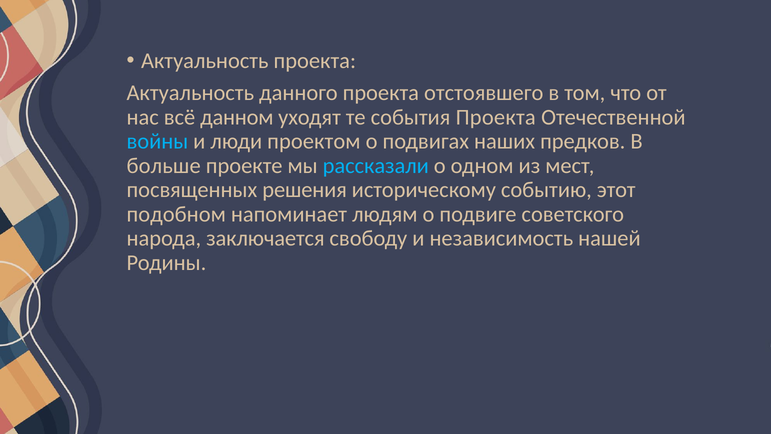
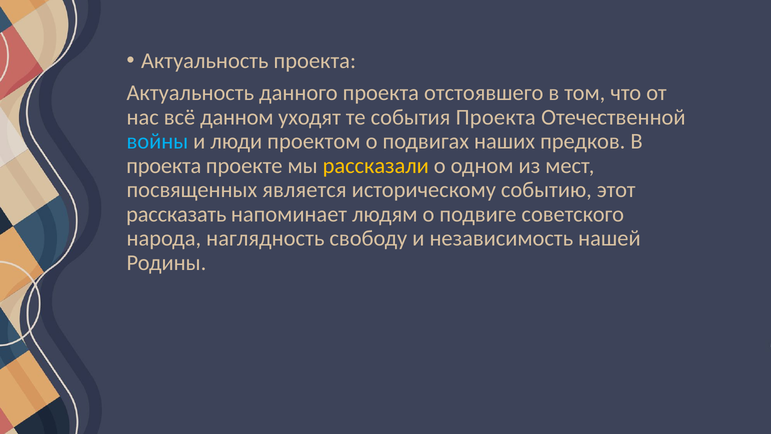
больше at (164, 166): больше -> проекта
рассказали colour: light blue -> yellow
решения: решения -> является
подобном: подобном -> рассказать
заключается: заключается -> наглядность
